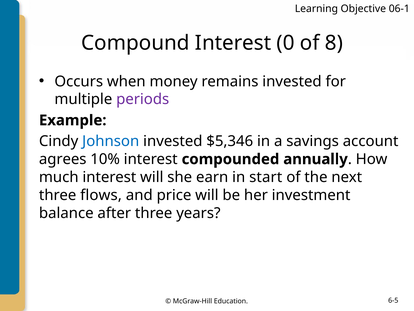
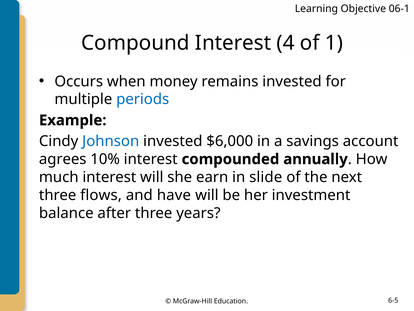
0: 0 -> 4
8: 8 -> 1
periods colour: purple -> blue
$5,346: $5,346 -> $6,000
start: start -> slide
price: price -> have
